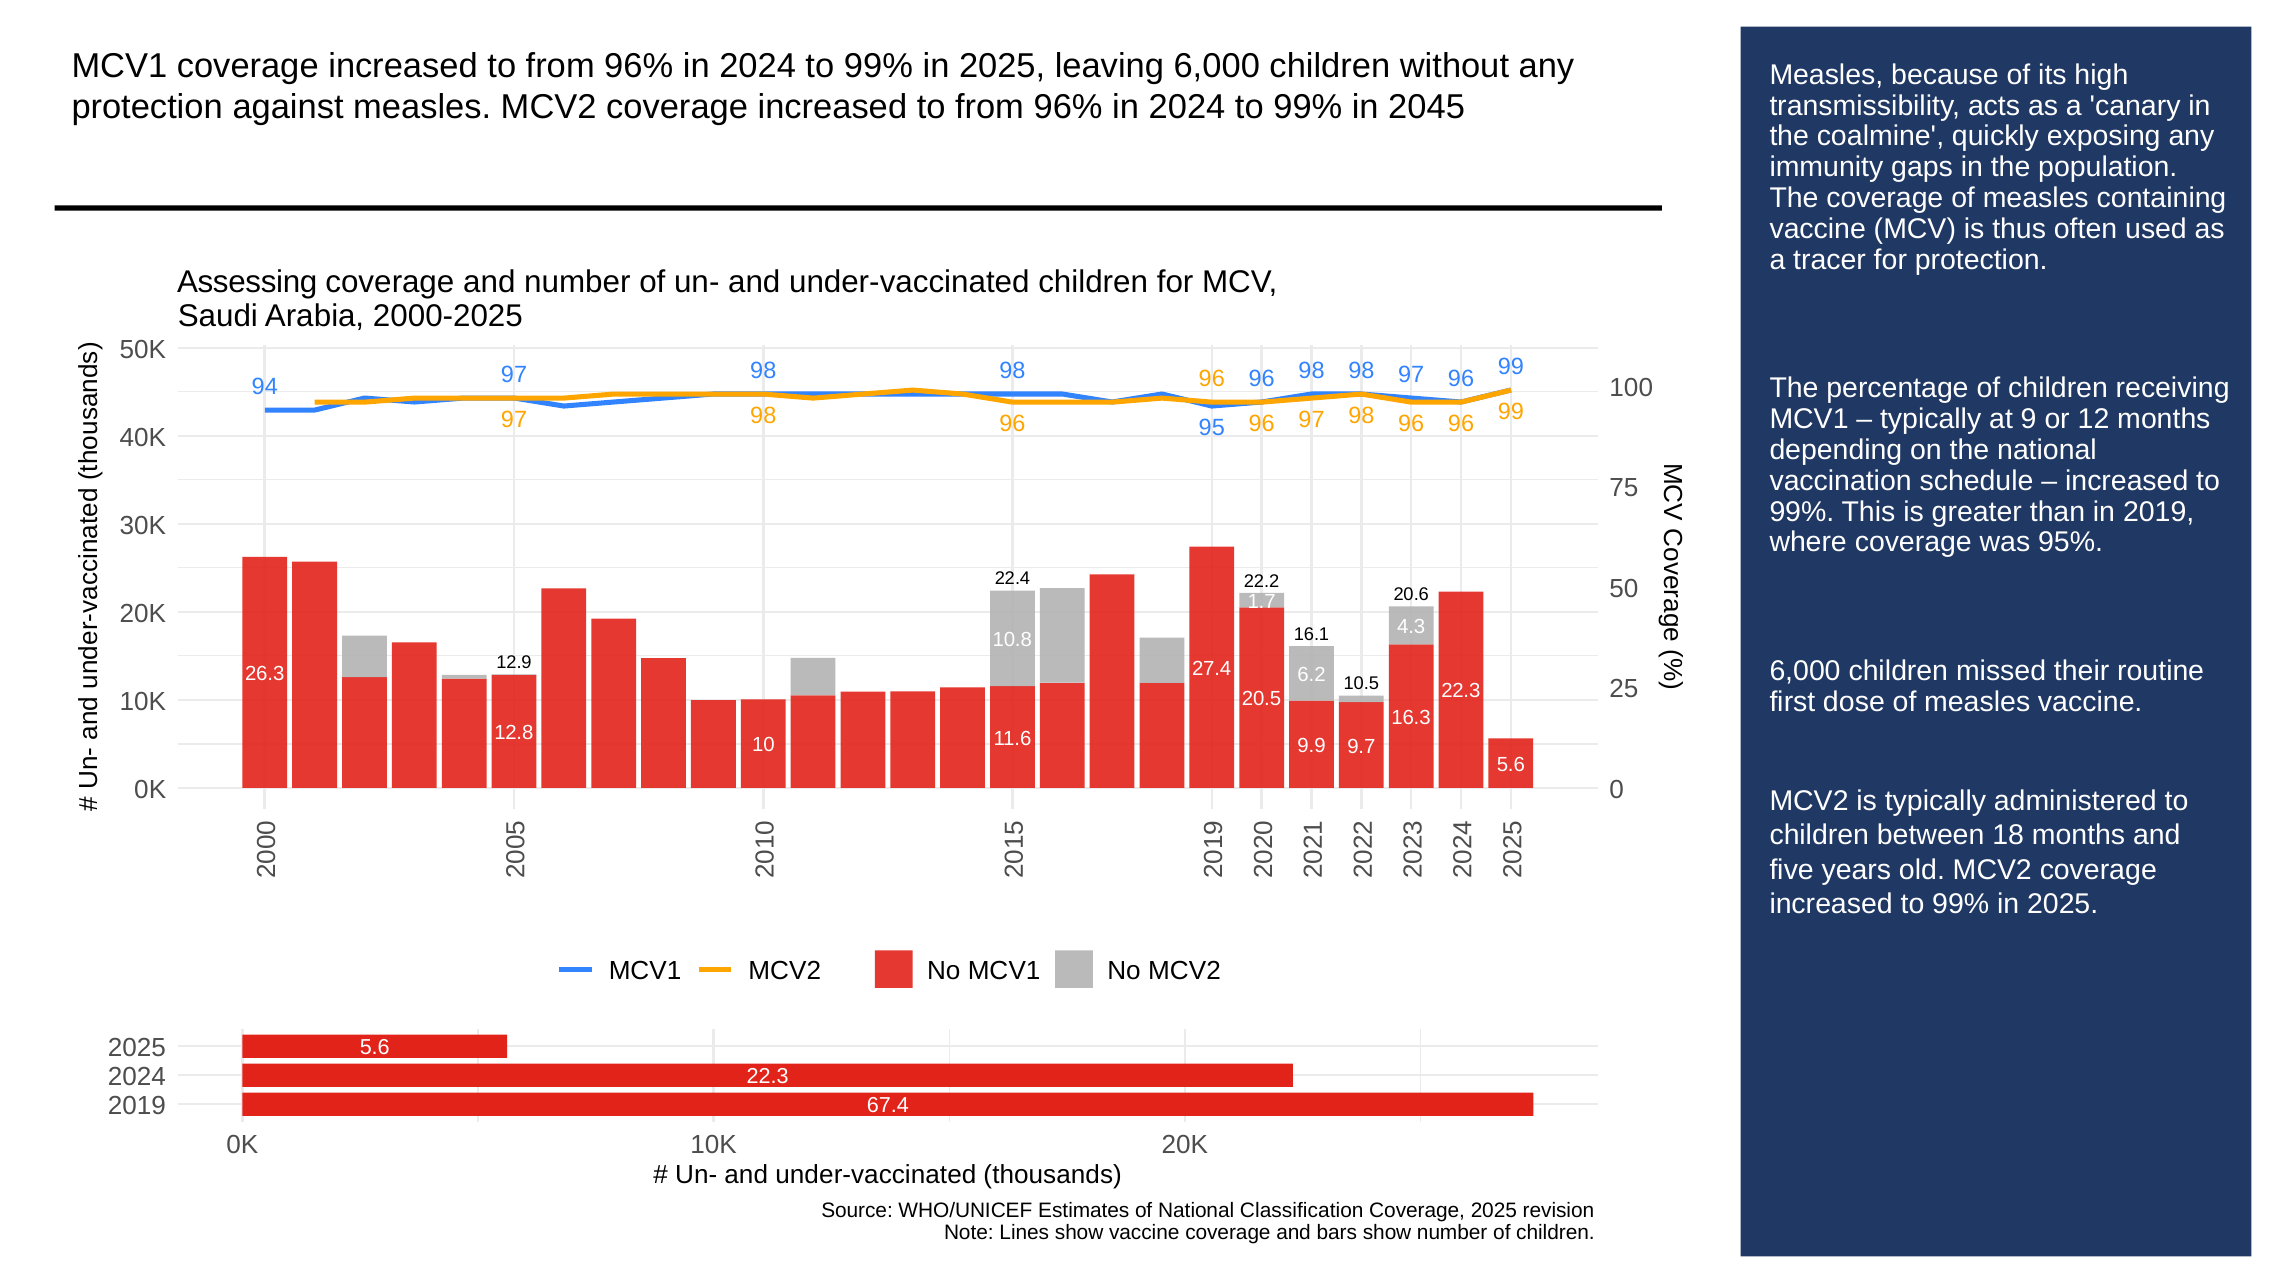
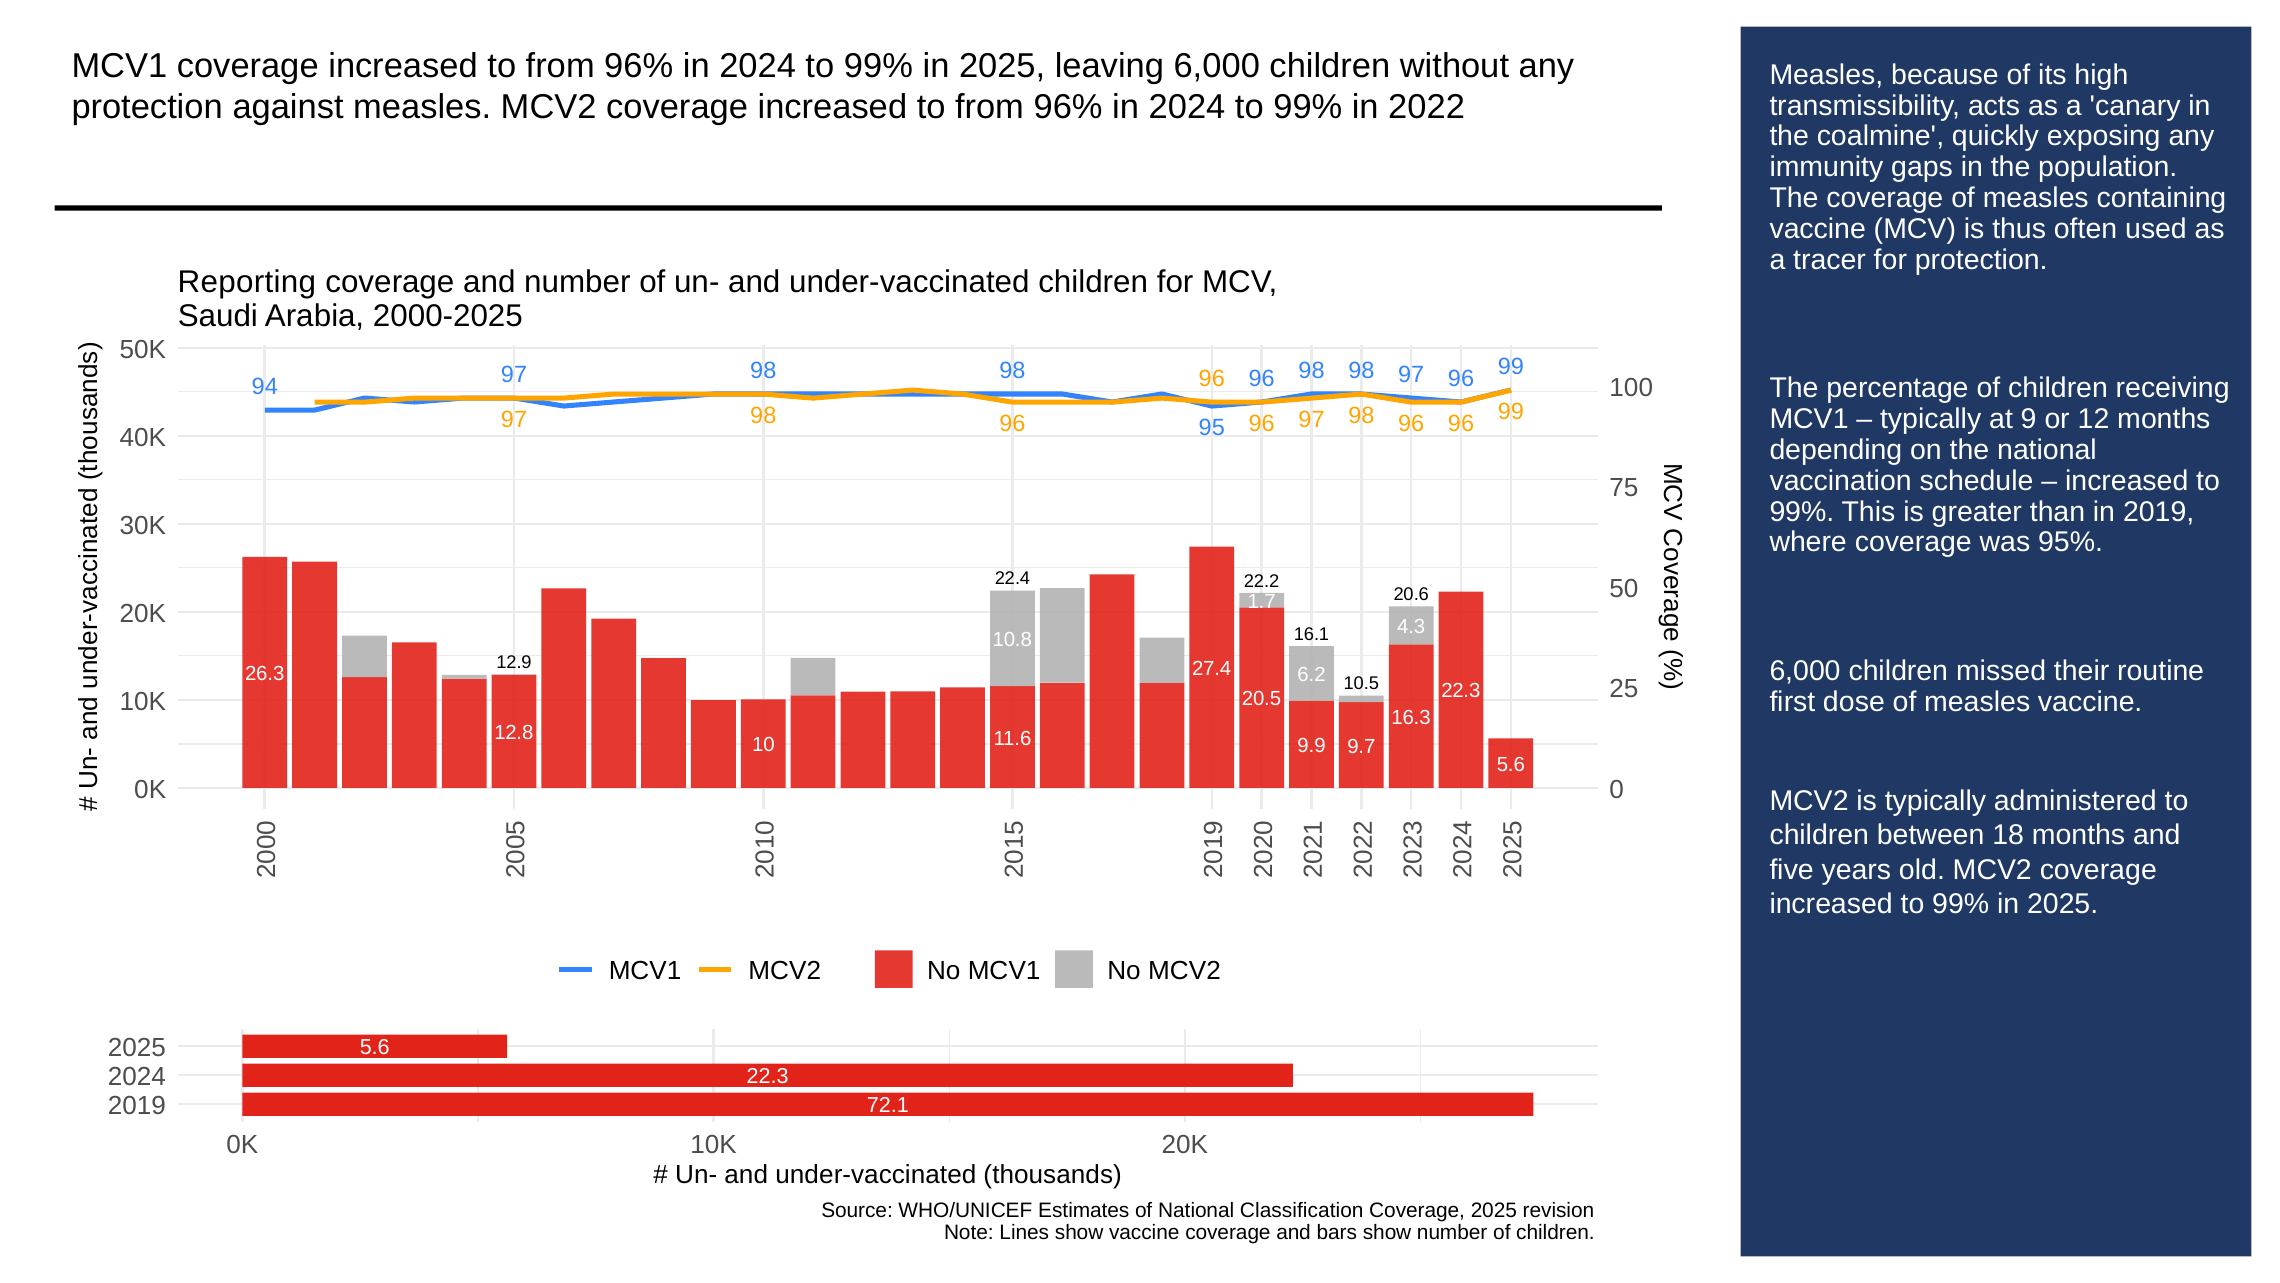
2045: 2045 -> 2022
Assessing: Assessing -> Reporting
67.4: 67.4 -> 72.1
